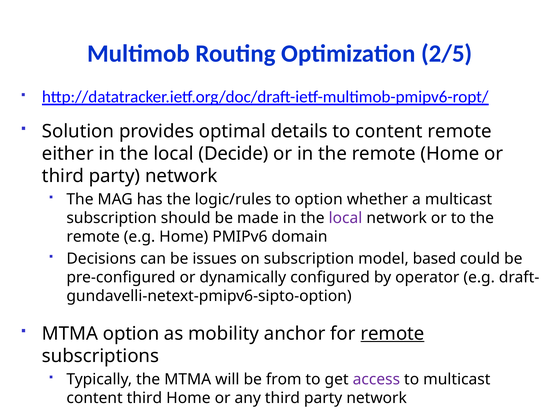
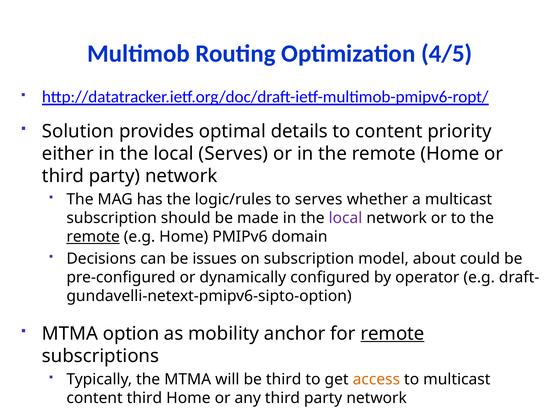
2/5: 2/5 -> 4/5
content remote: remote -> priority
local Decide: Decide -> Serves
to option: option -> serves
remote at (93, 237) underline: none -> present
based: based -> about
be from: from -> third
access colour: purple -> orange
